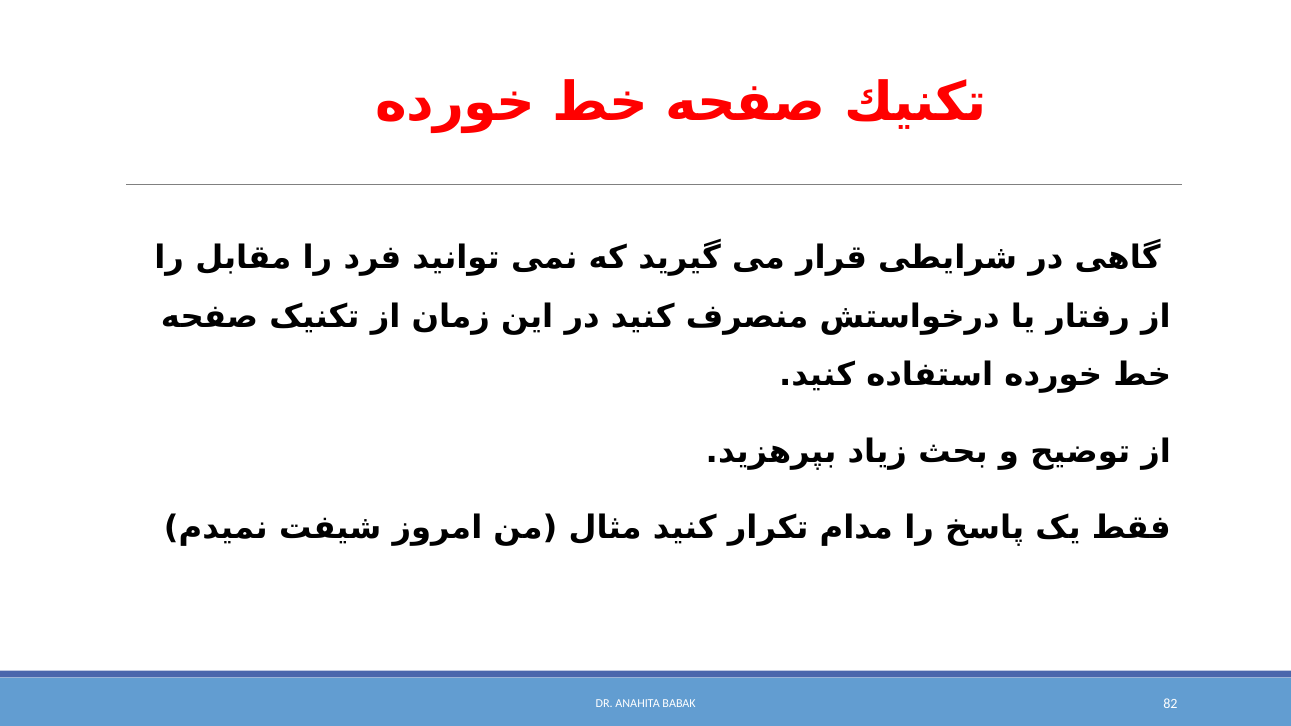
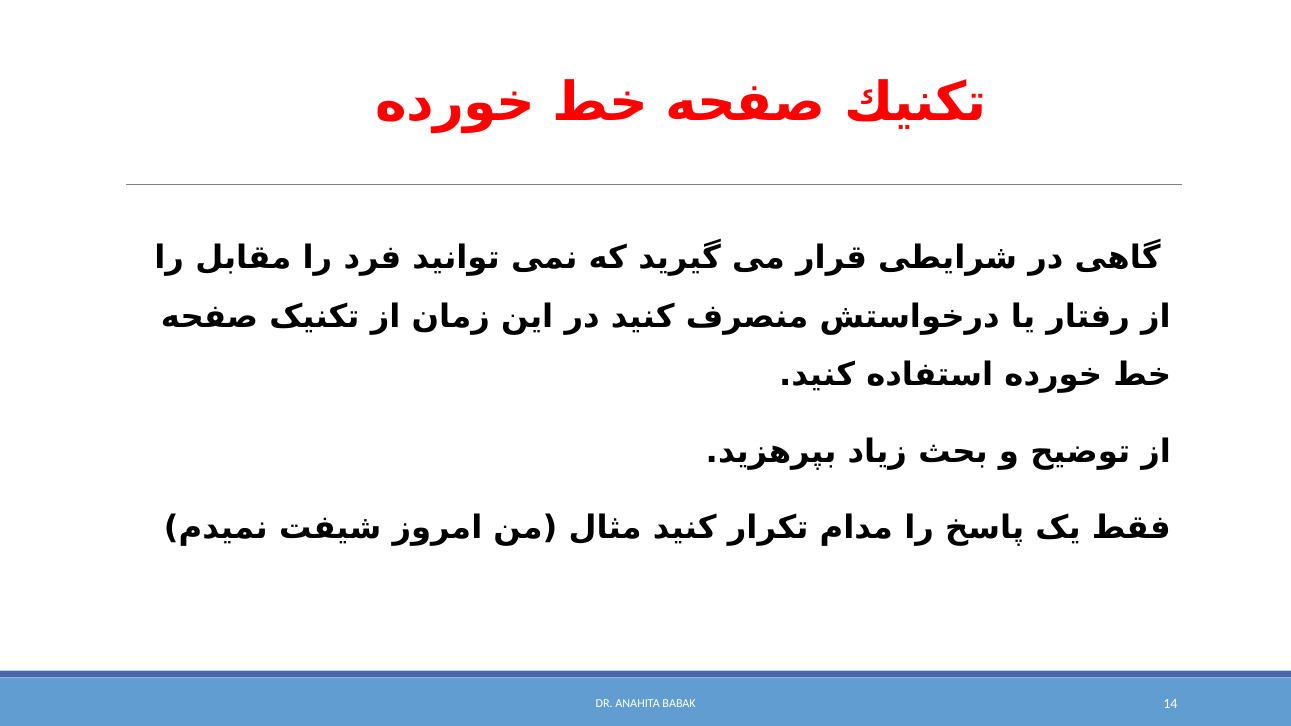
82: 82 -> 14
